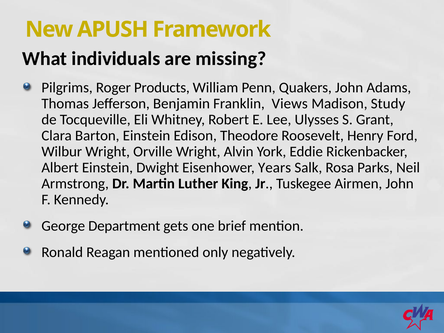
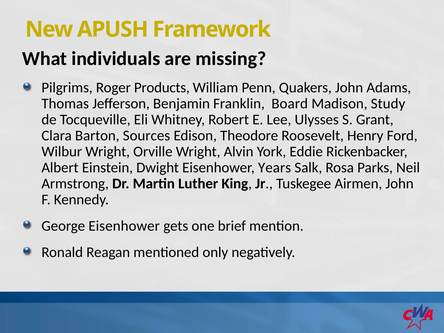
Views: Views -> Board
Barton Einstein: Einstein -> Sources
George Department: Department -> Eisenhower
